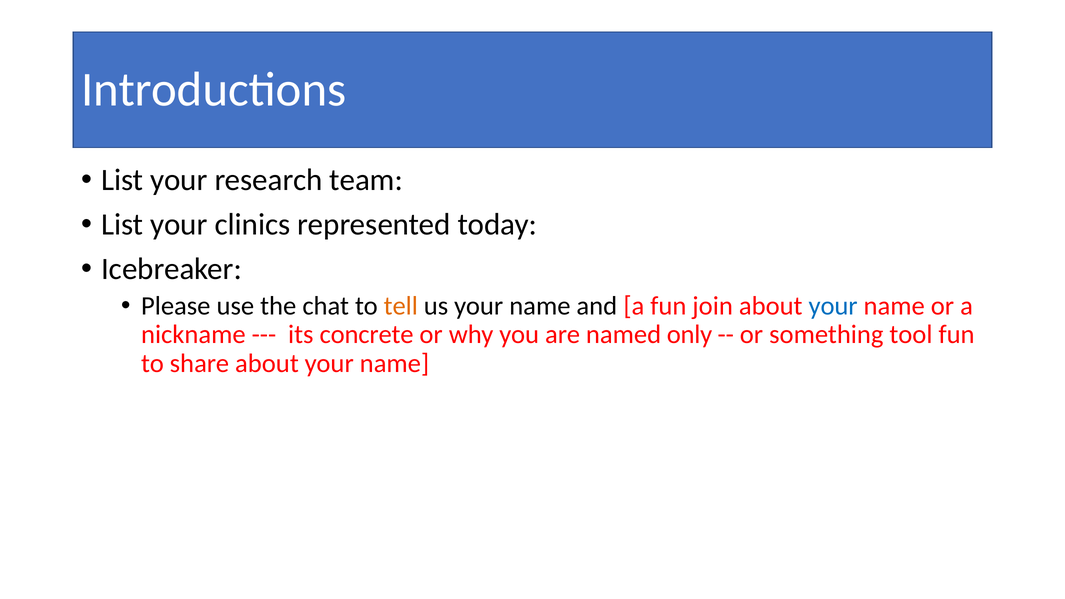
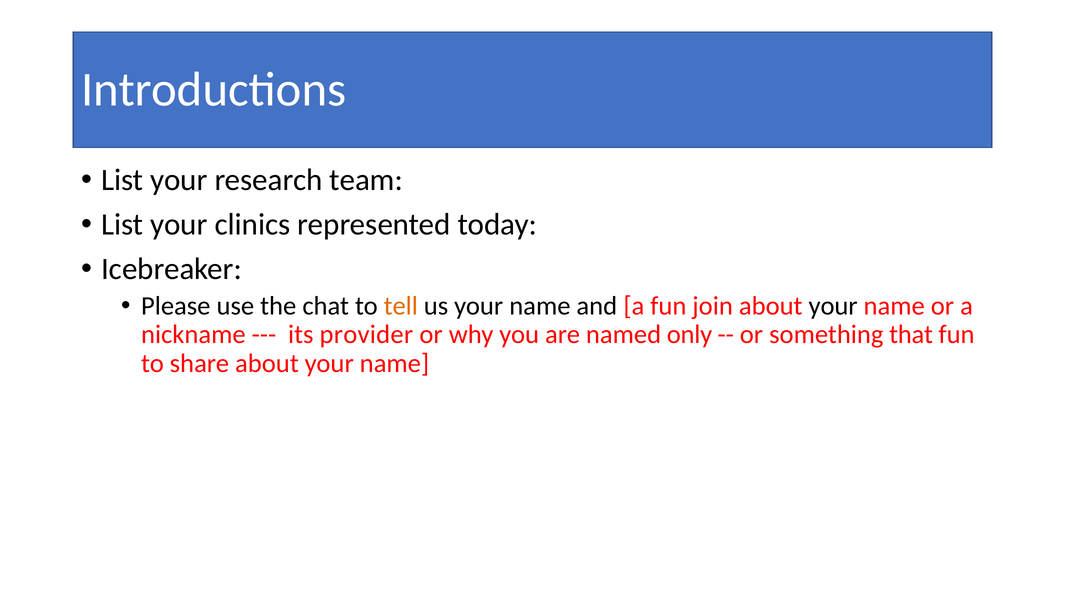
your at (833, 306) colour: blue -> black
concrete: concrete -> provider
tool: tool -> that
